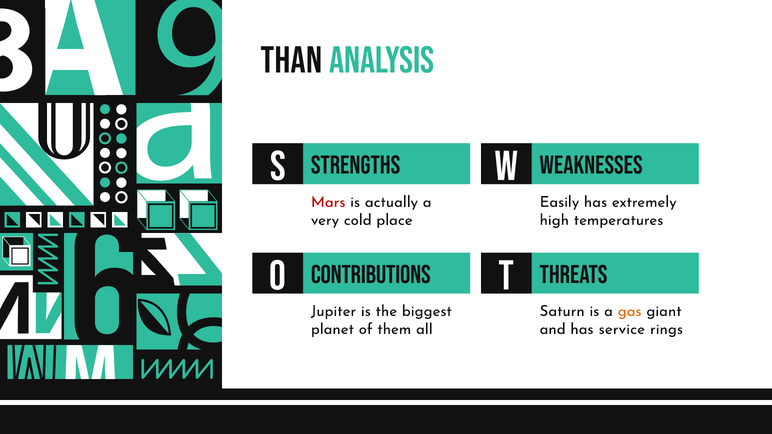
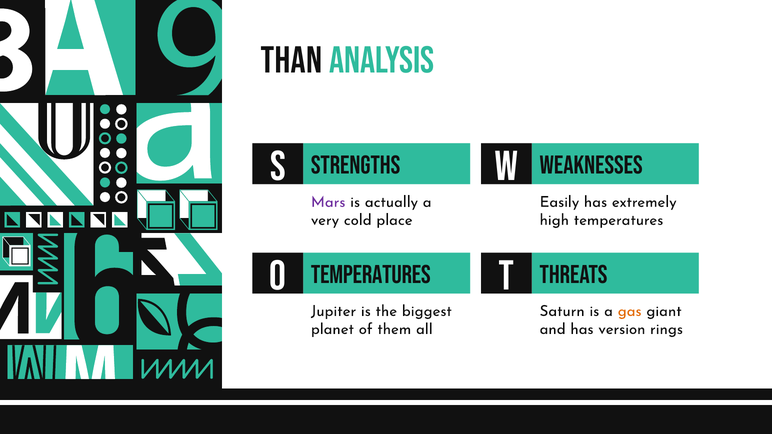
Mars colour: red -> purple
CONTRIBUTIONS at (371, 275): CONTRIBUTIONS -> TEMPERATURES
service: service -> version
